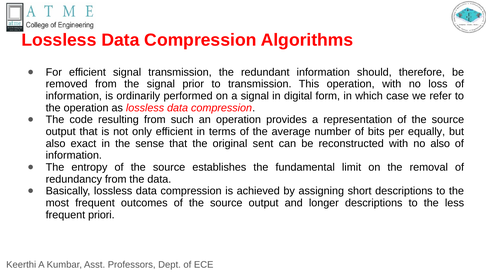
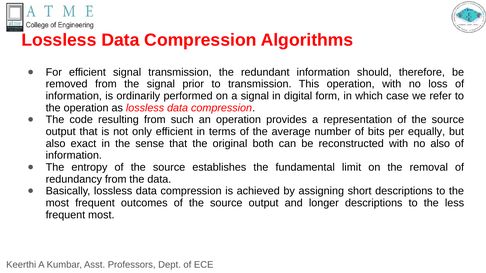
sent: sent -> both
frequent priori: priori -> most
